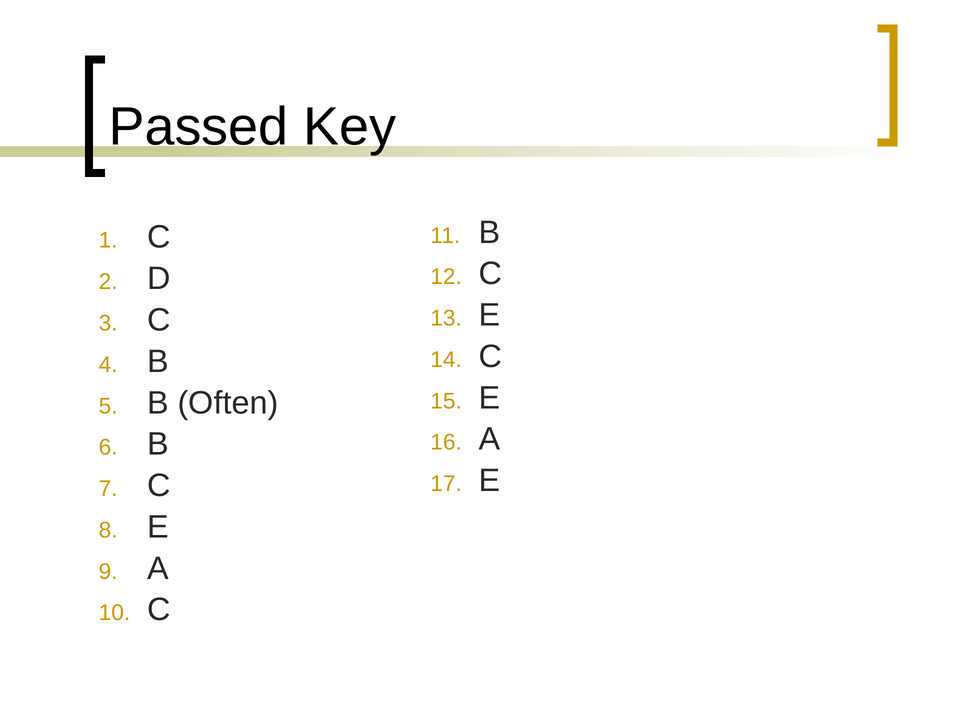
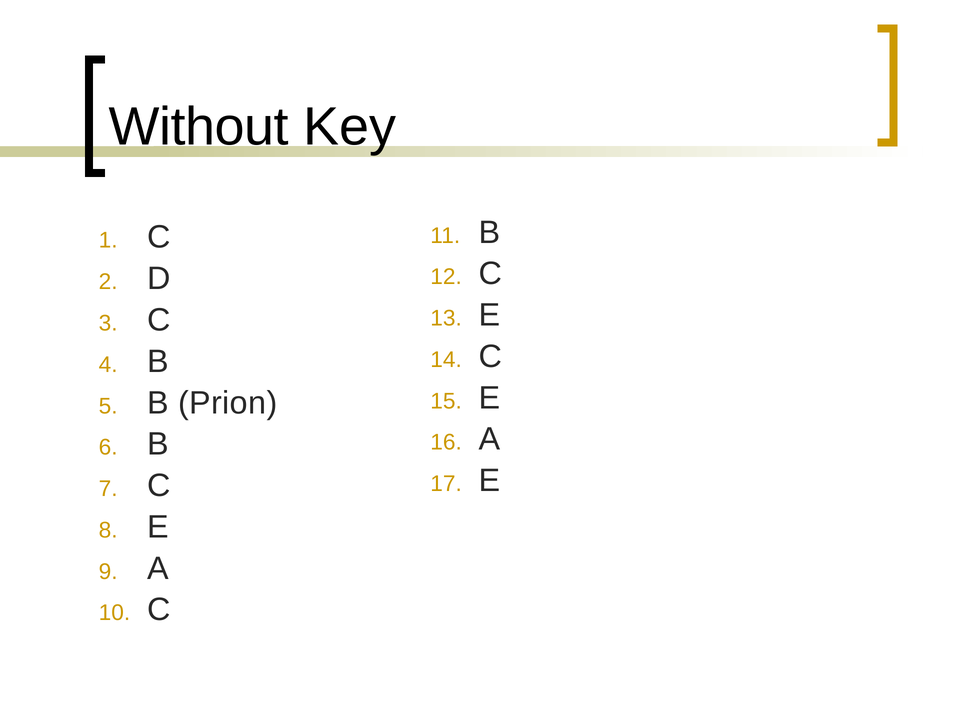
Passed: Passed -> Without
Often: Often -> Prion
